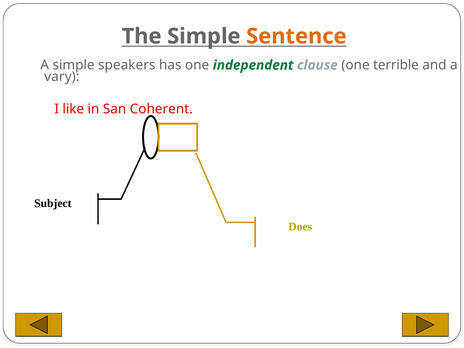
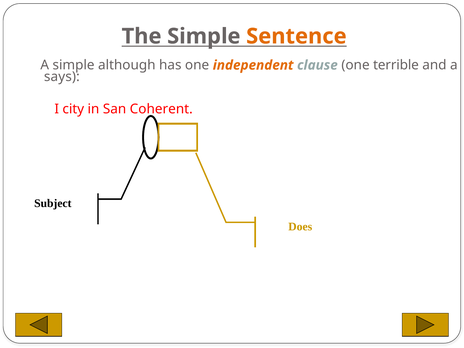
speakers: speakers -> although
independent colour: green -> orange
vary: vary -> says
like: like -> city
